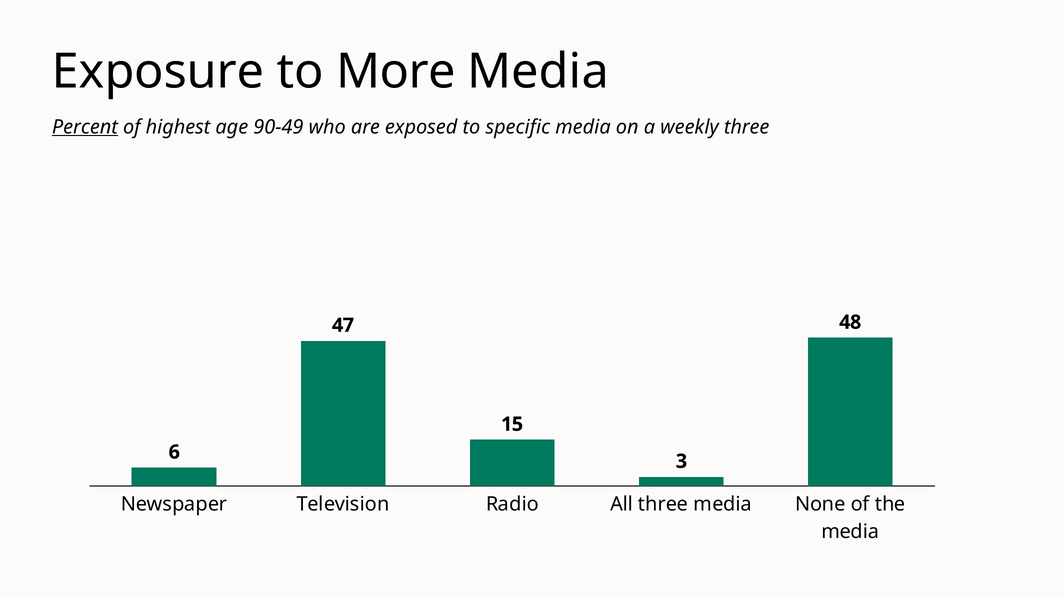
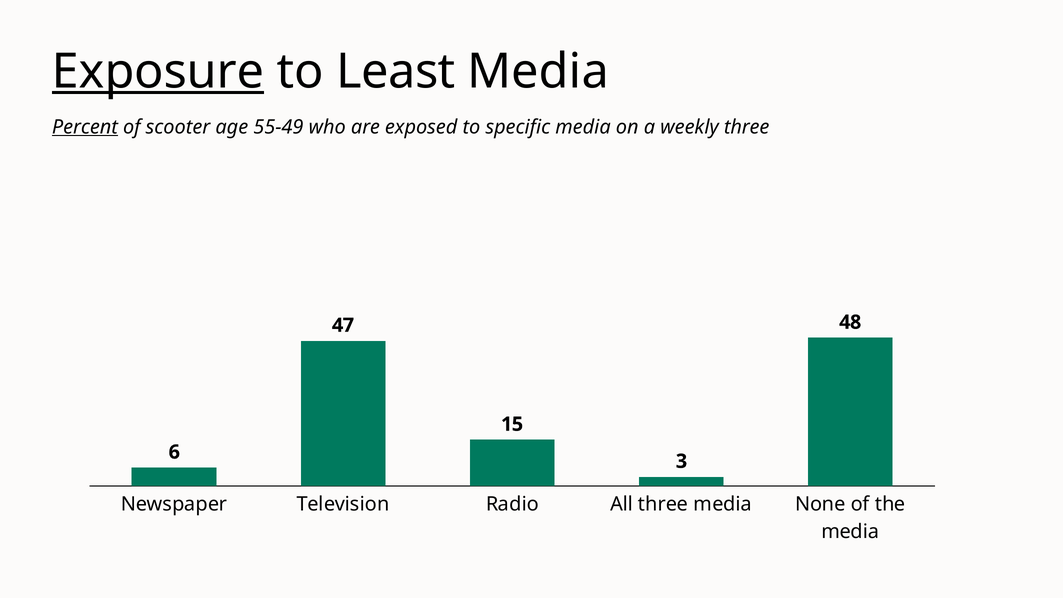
Exposure underline: none -> present
More: More -> Least
highest: highest -> scooter
90-49: 90-49 -> 55-49
